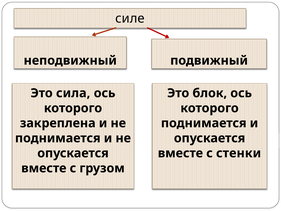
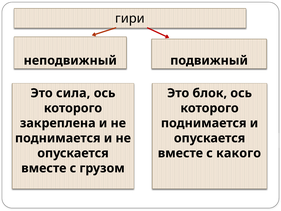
силе: силе -> гири
стенки: стенки -> какого
